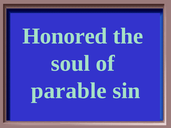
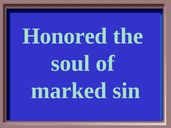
parable: parable -> marked
